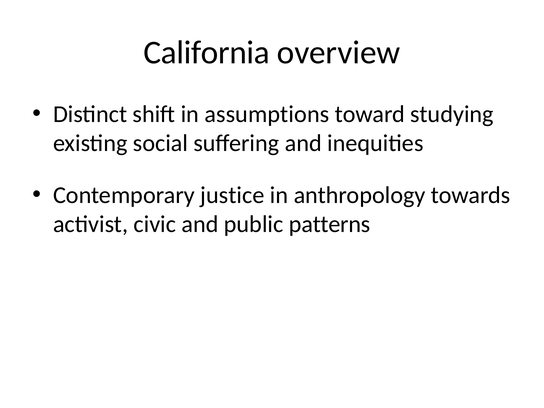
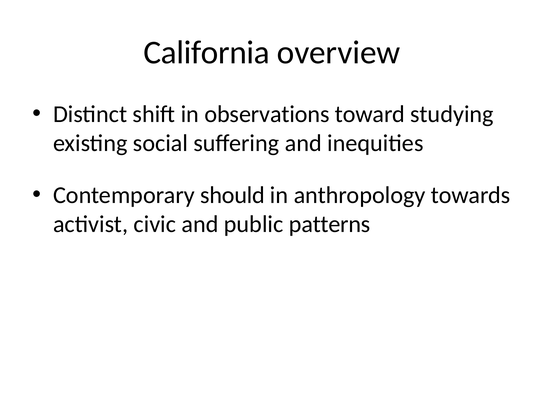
assumptions: assumptions -> observations
justice: justice -> should
